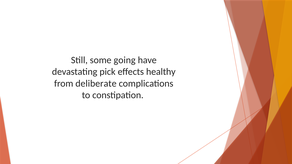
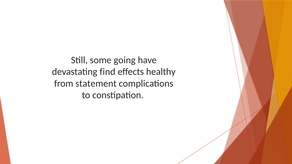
pick: pick -> find
deliberate: deliberate -> statement
